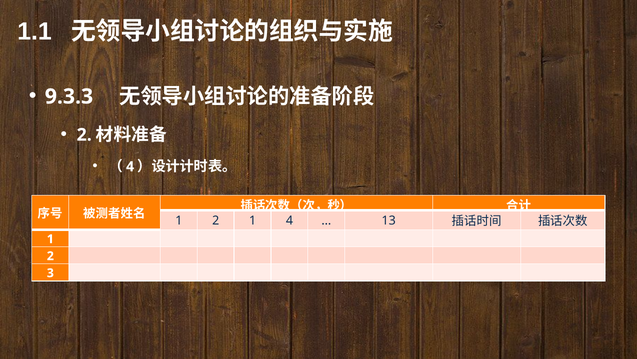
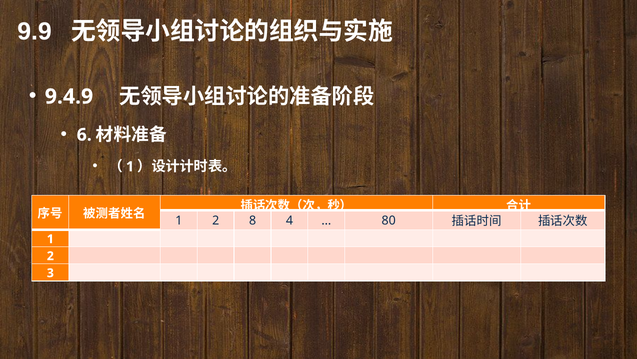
1.1: 1.1 -> 9.9
9.3.3: 9.3.3 -> 9.4.9
2 at (84, 135): 2 -> 6
4 at (130, 166): 4 -> 1
2 1: 1 -> 8
13: 13 -> 80
